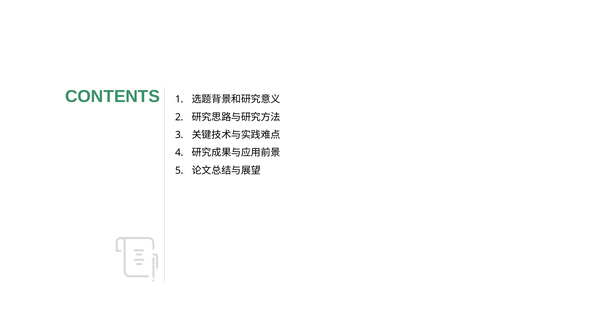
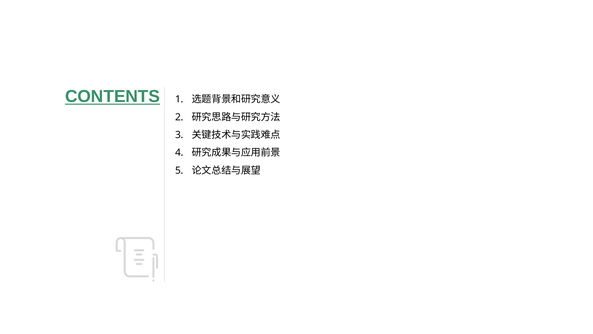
CONTENTS underline: none -> present
